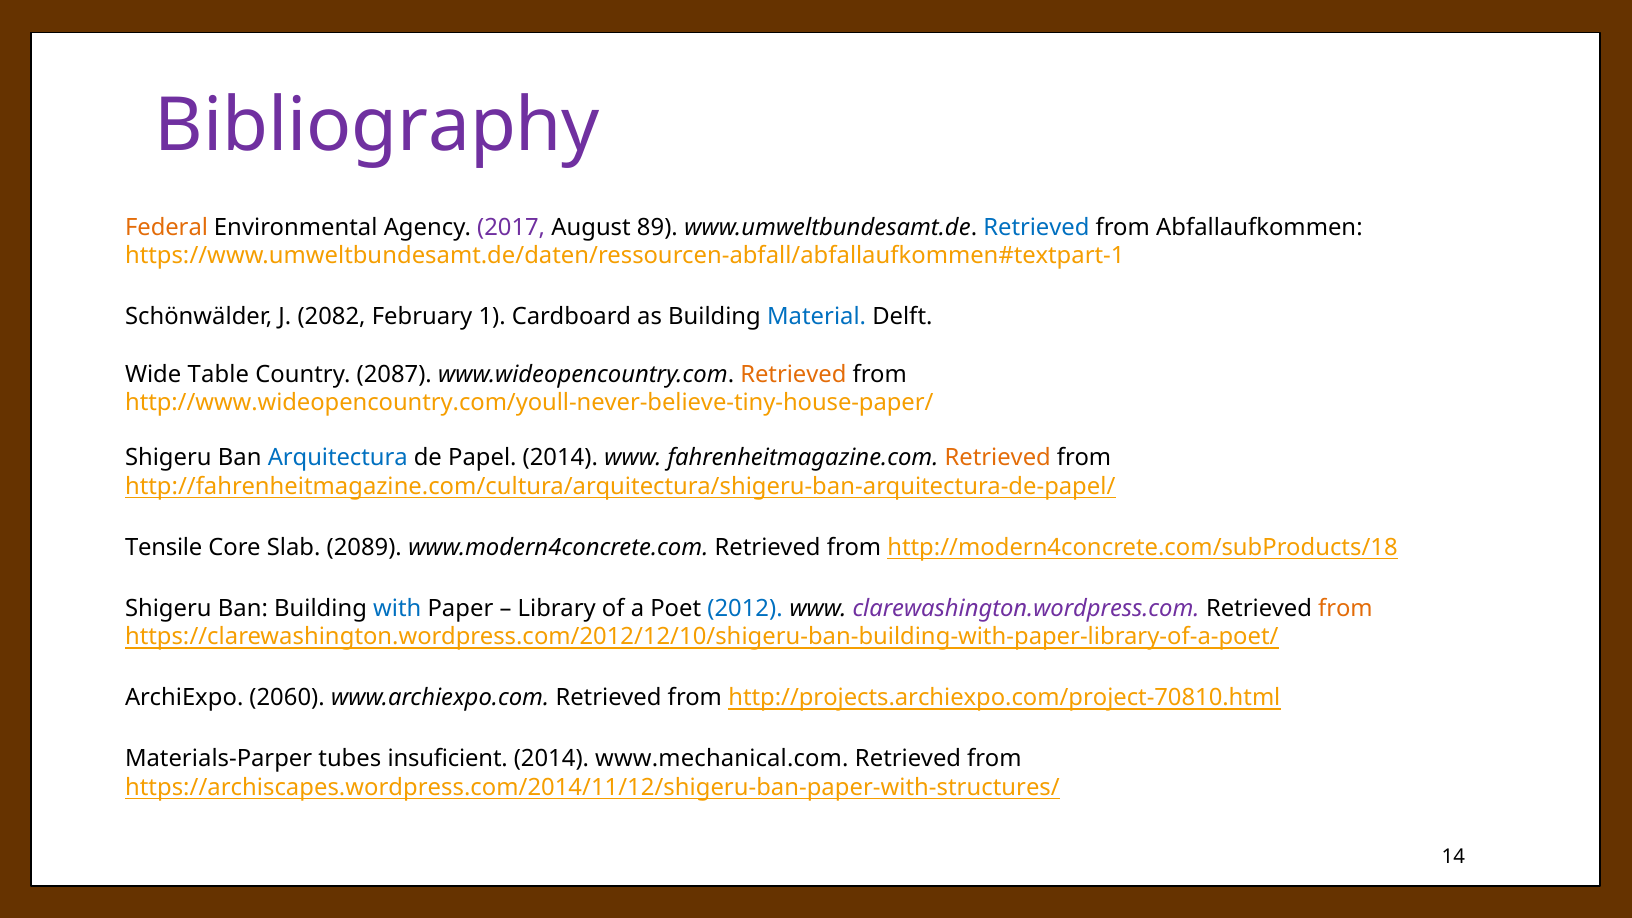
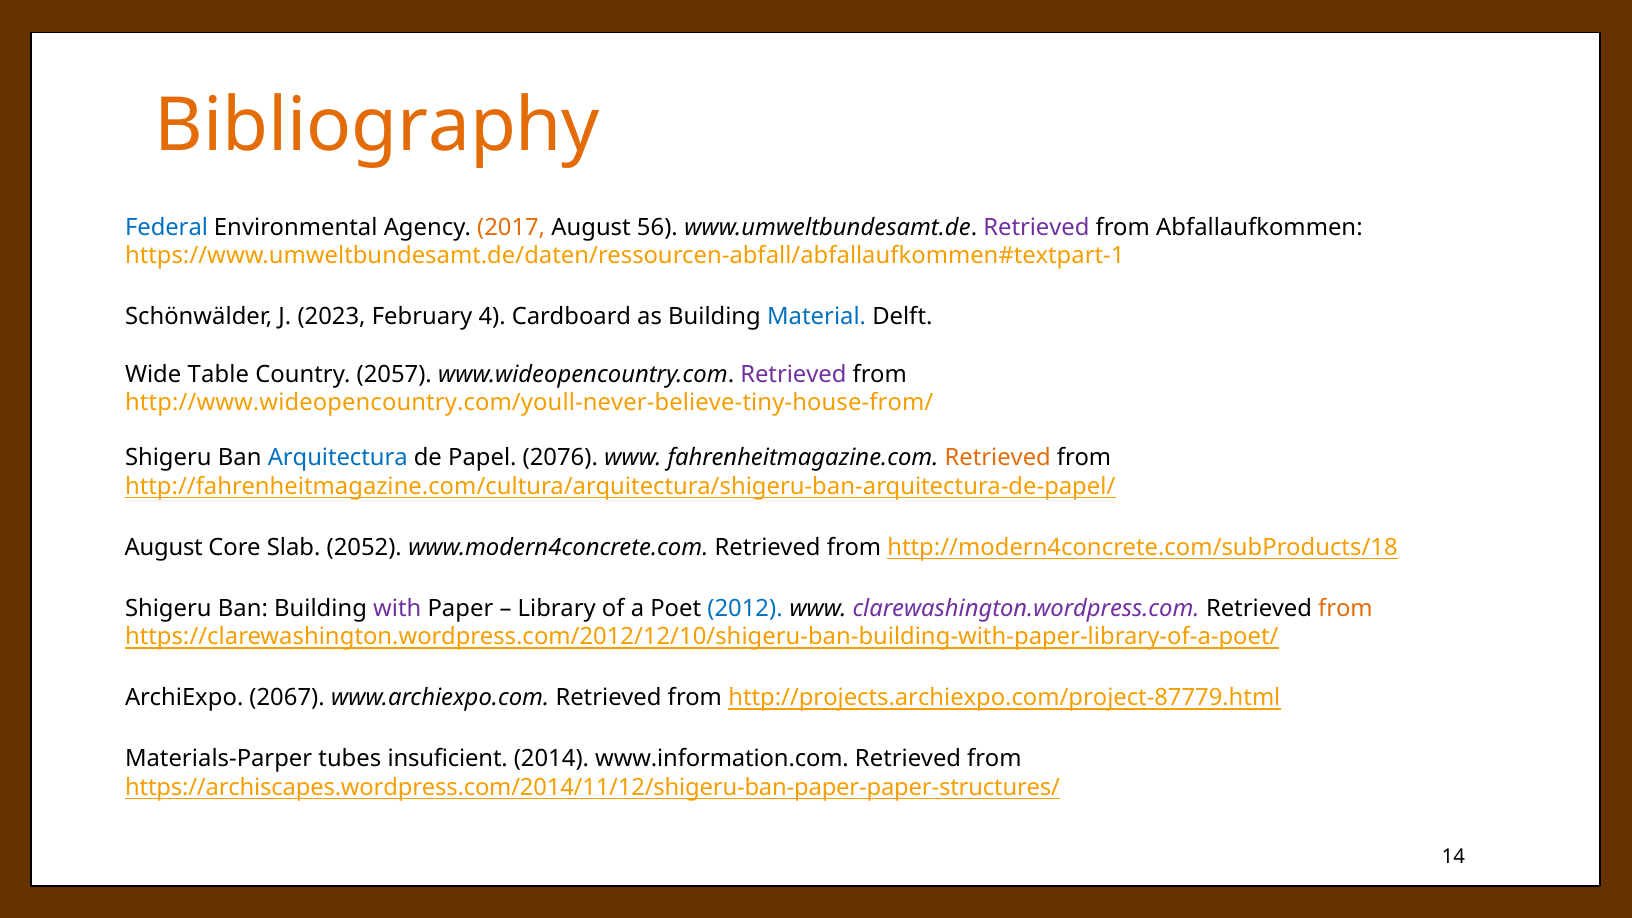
Bibliography colour: purple -> orange
Federal colour: orange -> blue
2017 colour: purple -> orange
89: 89 -> 56
Retrieved at (1036, 227) colour: blue -> purple
2082: 2082 -> 2023
1: 1 -> 4
2087: 2087 -> 2057
Retrieved at (793, 374) colour: orange -> purple
http://www.wideopencountry.com/youll-never-believe-tiny-house-paper/: http://www.wideopencountry.com/youll-never-believe-tiny-house-paper/ -> http://www.wideopencountry.com/youll-never-believe-tiny-house-from/
Papel 2014: 2014 -> 2076
Tensile at (164, 547): Tensile -> August
2089: 2089 -> 2052
with colour: blue -> purple
2060: 2060 -> 2067
http://projects.archiexpo.com/project-70810.html: http://projects.archiexpo.com/project-70810.html -> http://projects.archiexpo.com/project-87779.html
www.mechanical.com: www.mechanical.com -> www.information.com
https://archiscapes.wordpress.com/2014/11/12/shigeru-ban-paper-with-structures/: https://archiscapes.wordpress.com/2014/11/12/shigeru-ban-paper-with-structures/ -> https://archiscapes.wordpress.com/2014/11/12/shigeru-ban-paper-paper-structures/
